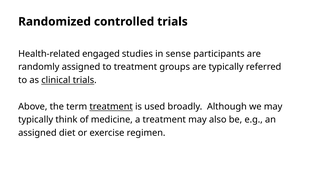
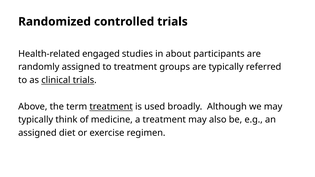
sense: sense -> about
